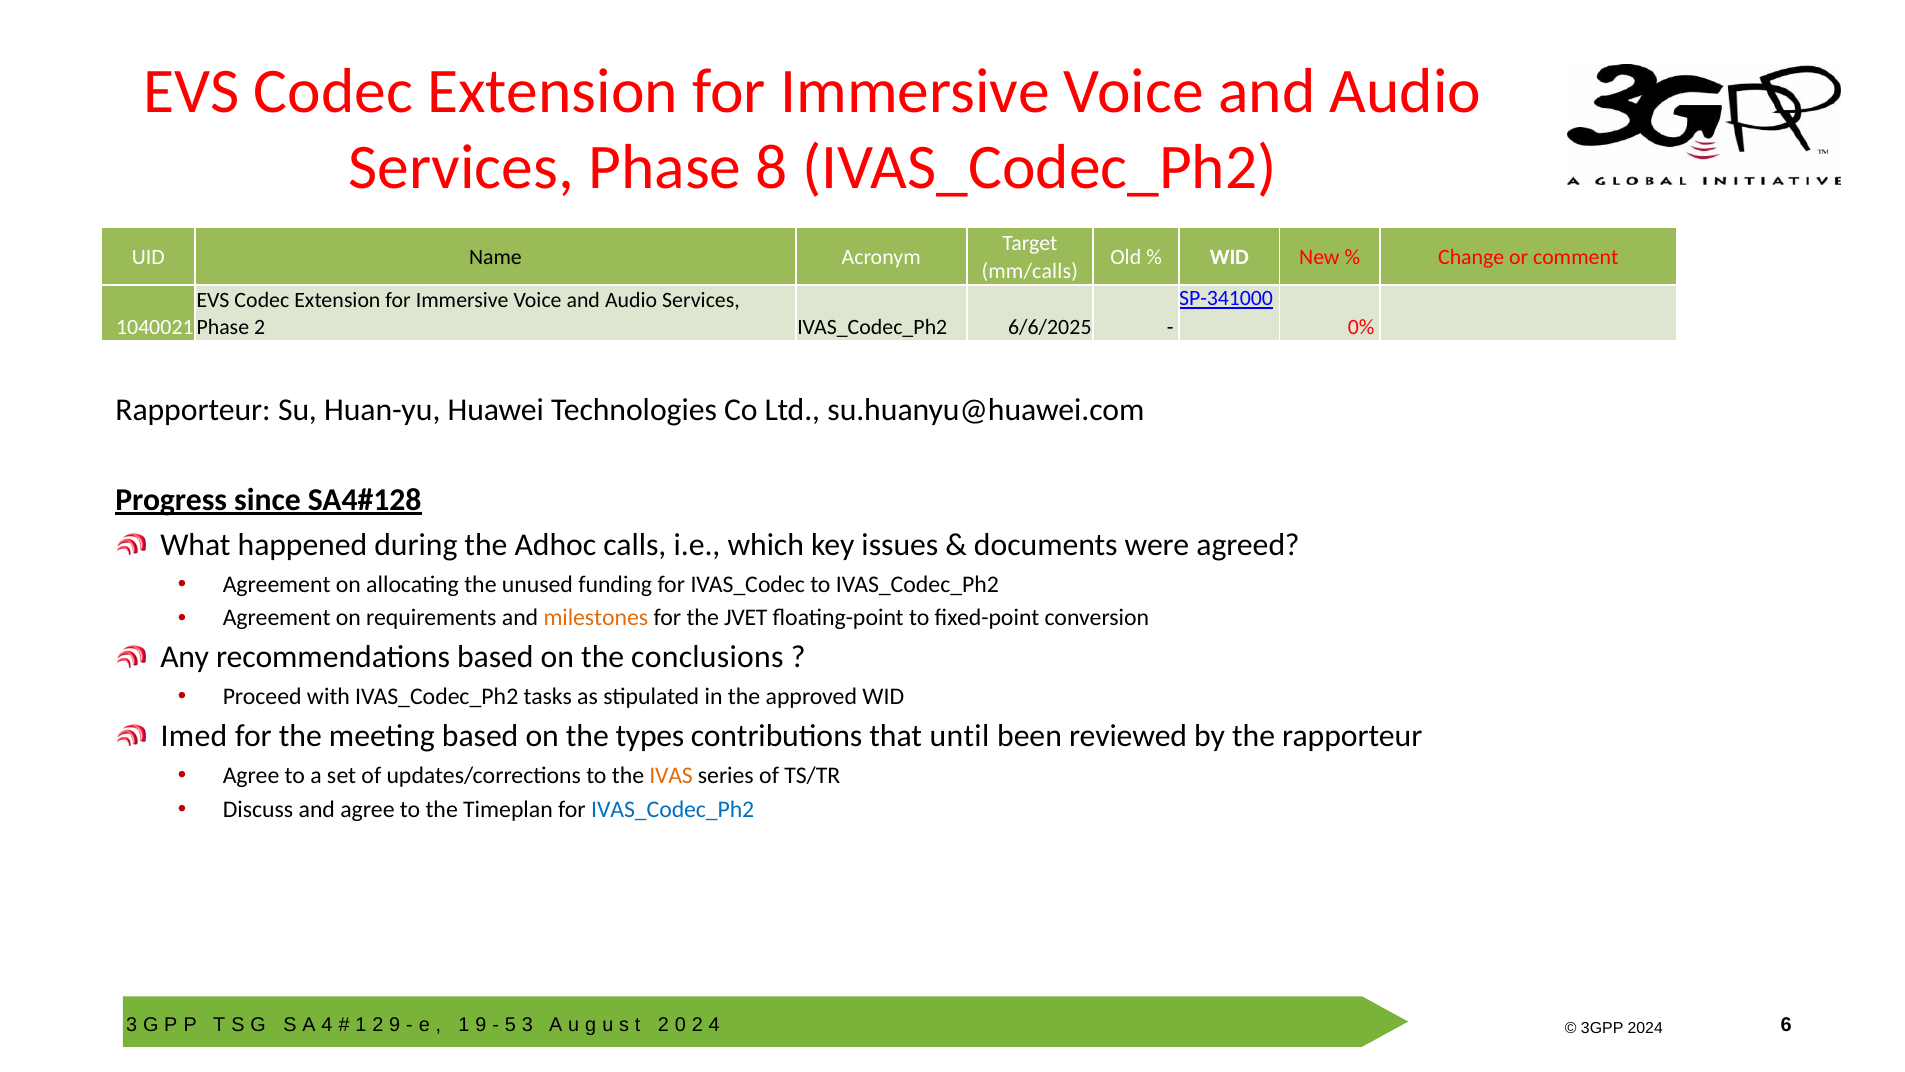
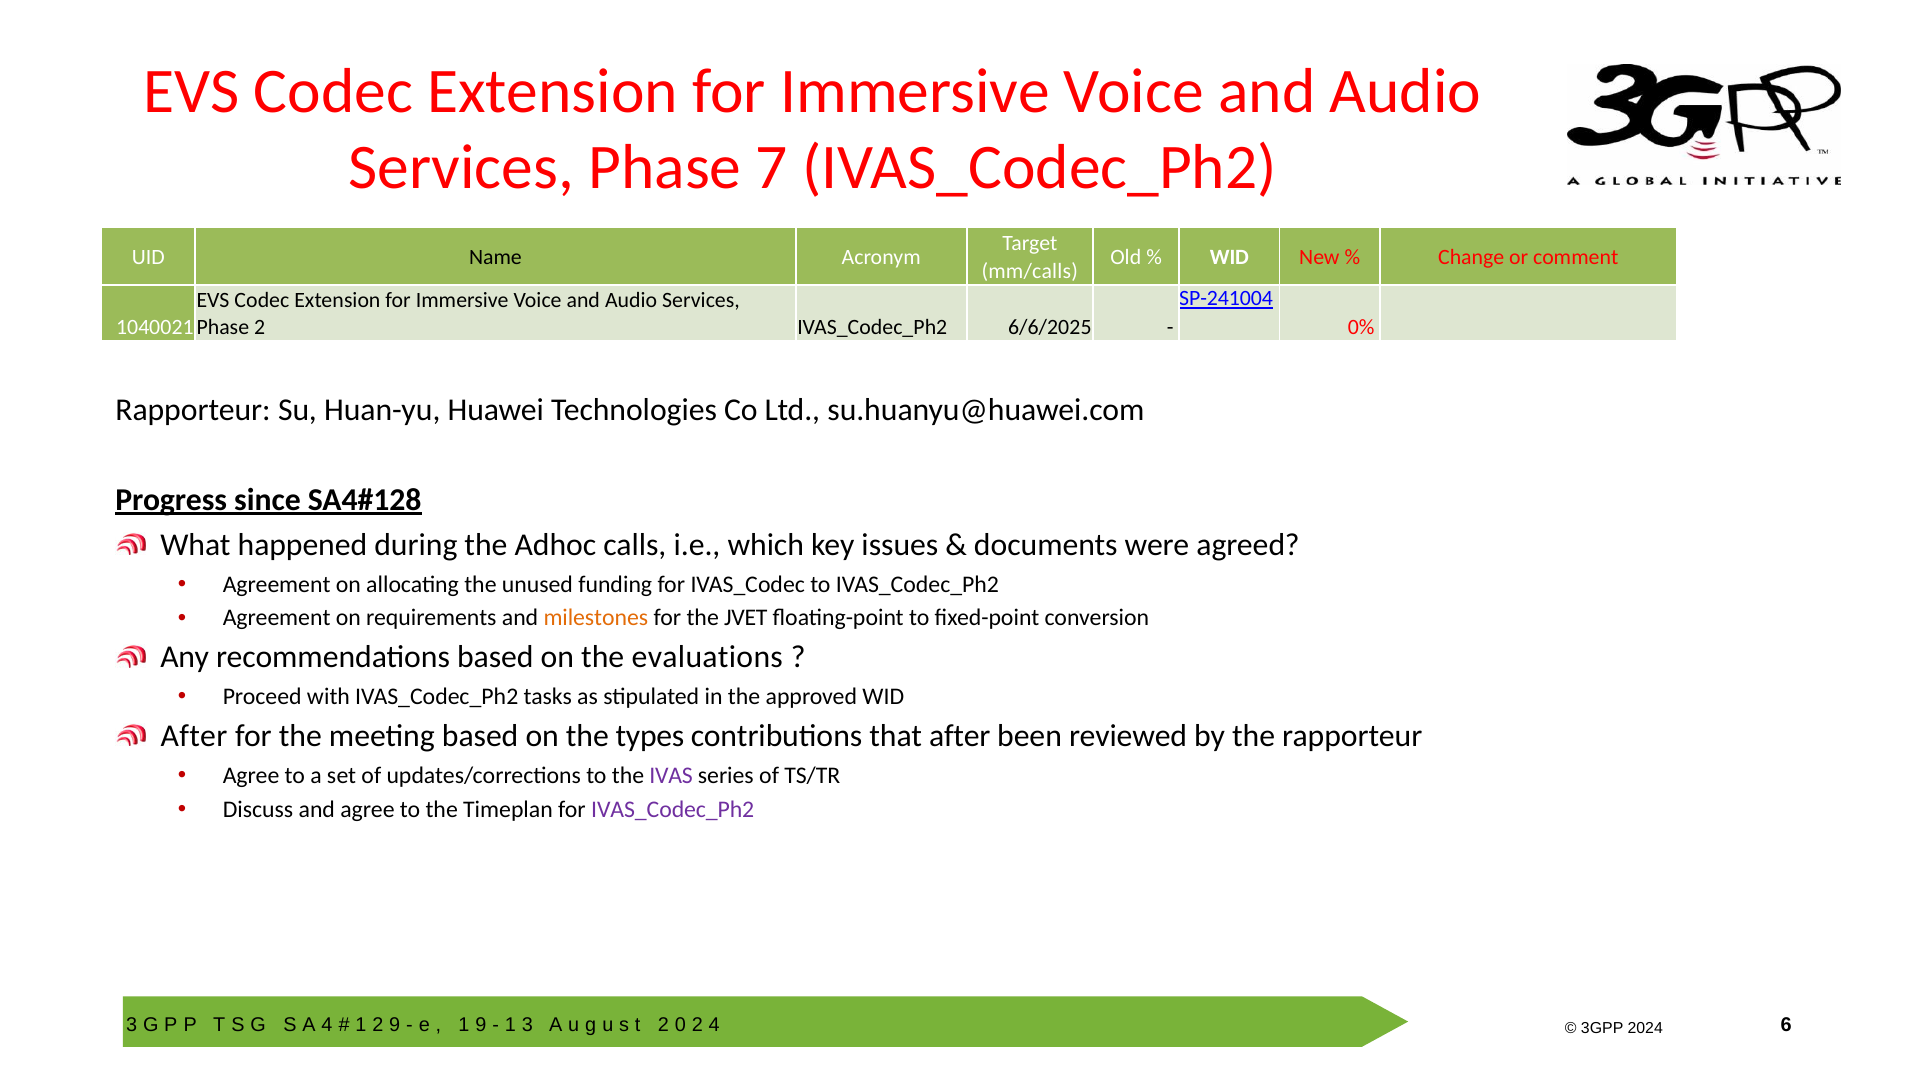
8: 8 -> 7
SP-341000: SP-341000 -> SP-241004
conclusions: conclusions -> evaluations
Imed at (194, 736): Imed -> After
that until: until -> after
IVAS colour: orange -> purple
IVAS_Codec_Ph2 at (673, 809) colour: blue -> purple
5 at (510, 1025): 5 -> 1
